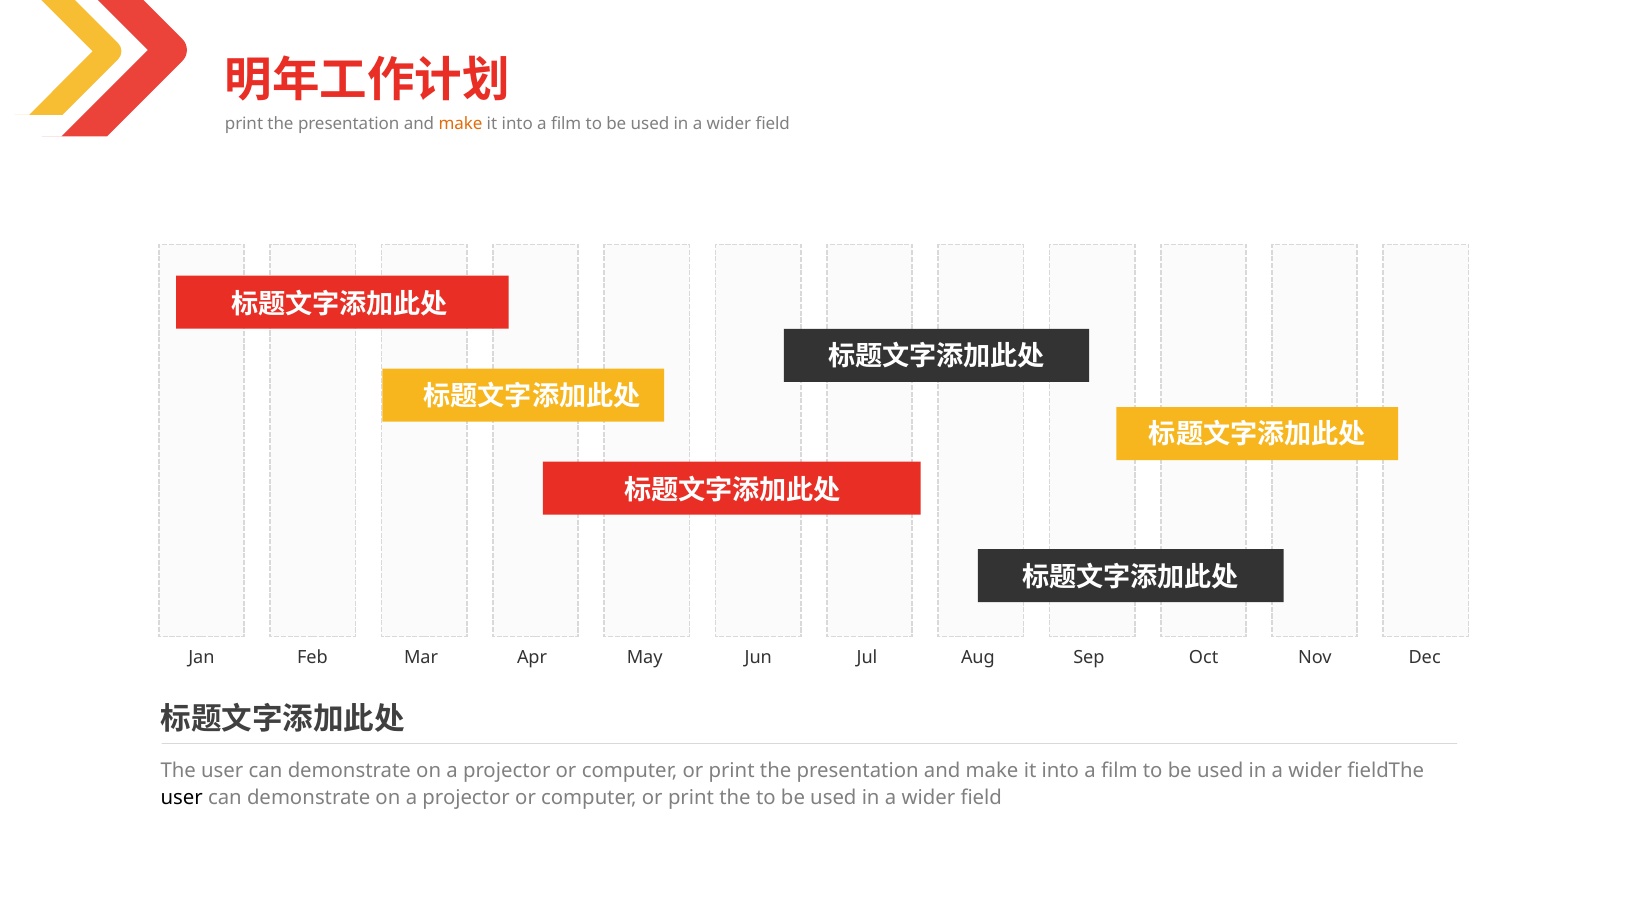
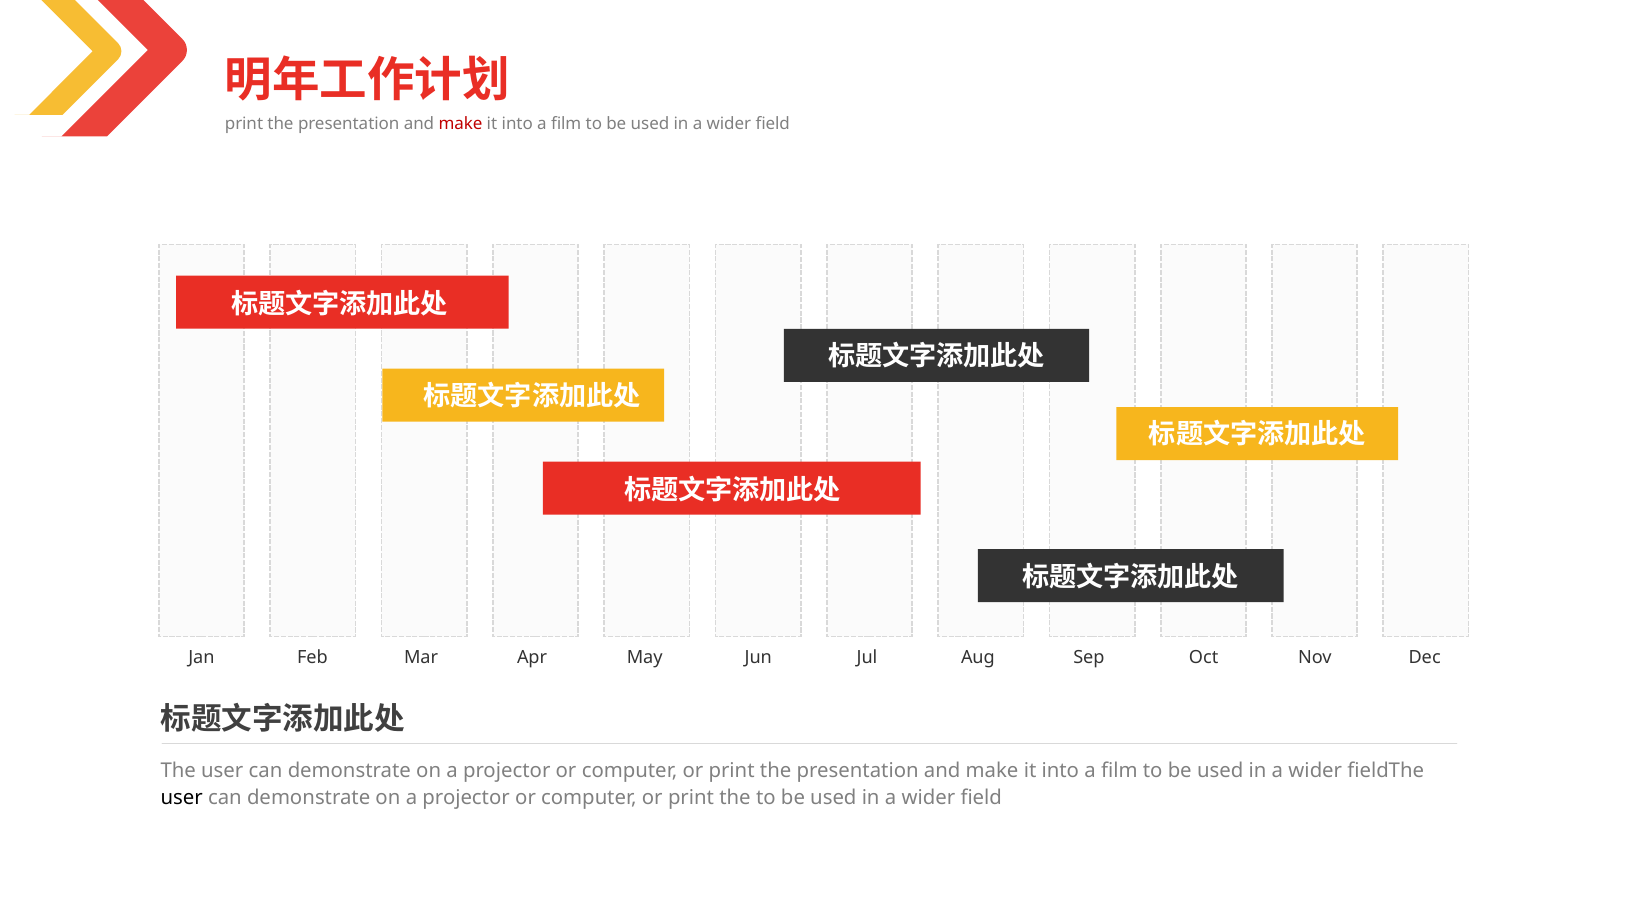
make at (461, 124) colour: orange -> red
